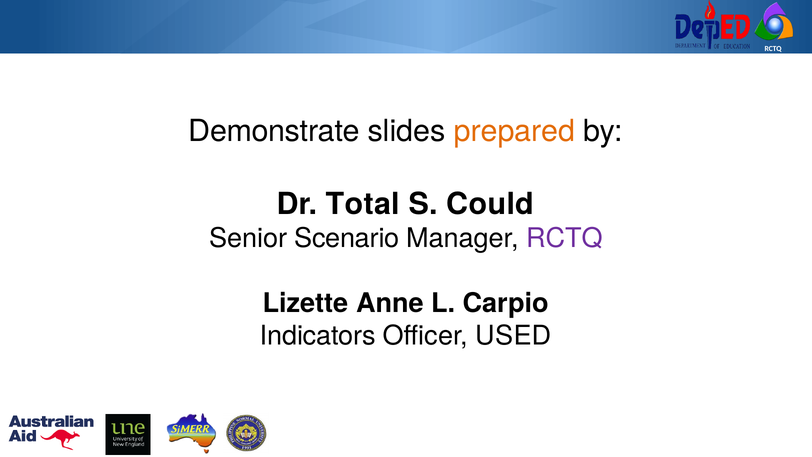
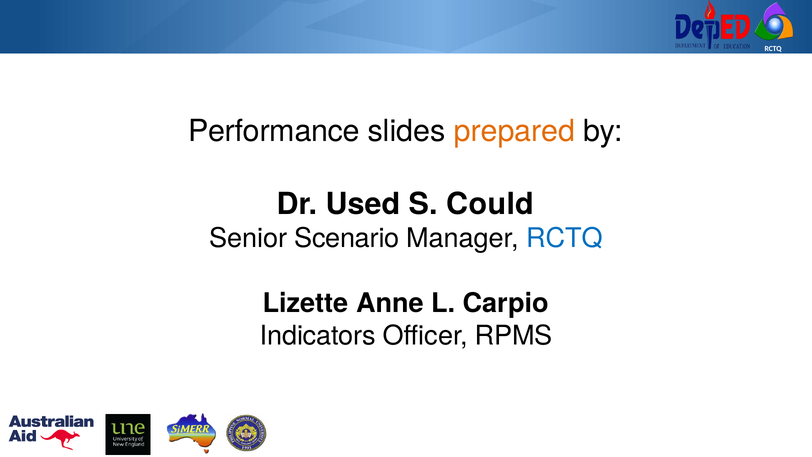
Demonstrate: Demonstrate -> Performance
Total: Total -> Used
RCTQ at (564, 238) colour: purple -> blue
USED: USED -> RPMS
